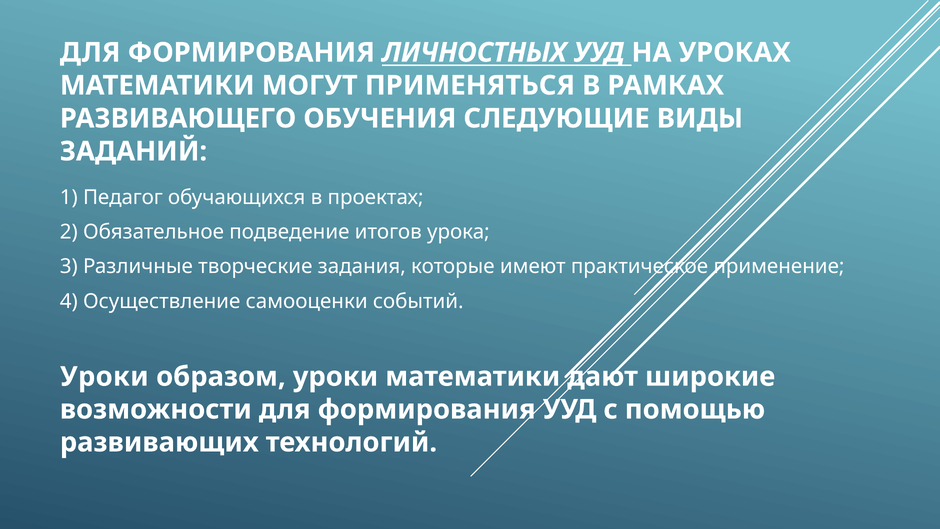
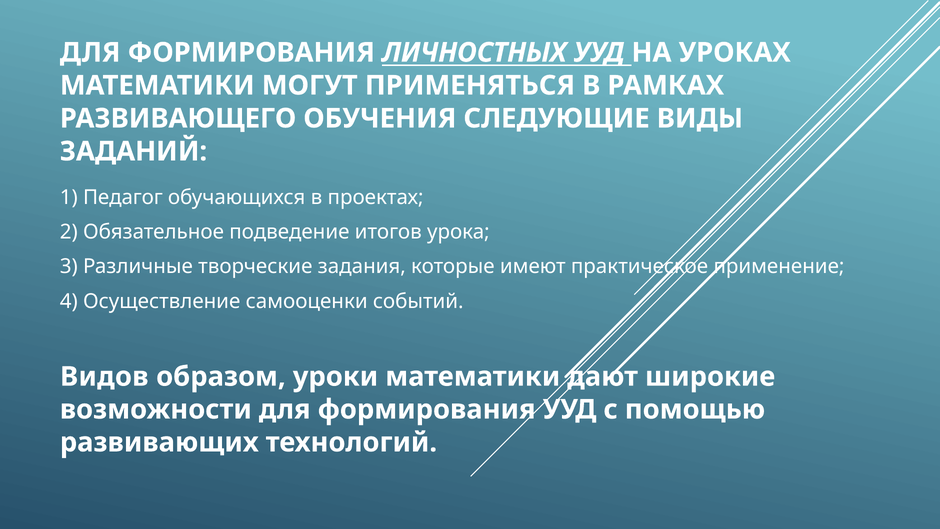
Уроки at (104, 377): Уроки -> Видов
